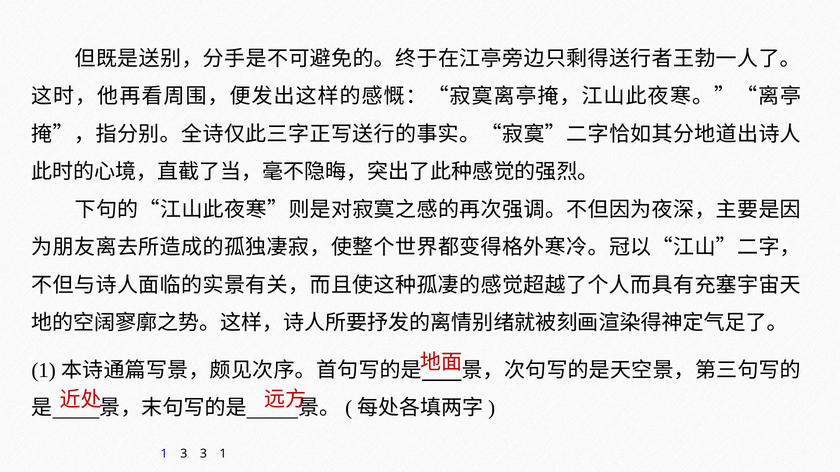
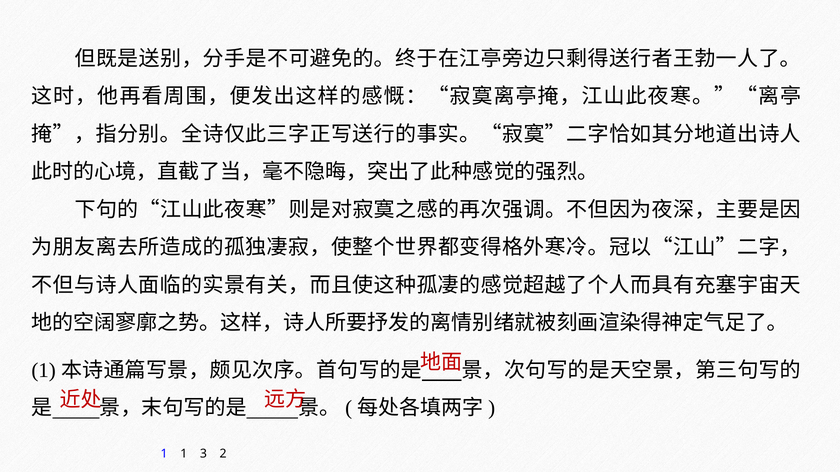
1 3: 3 -> 1
3 1: 1 -> 2
